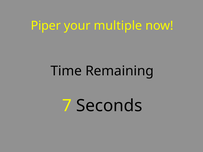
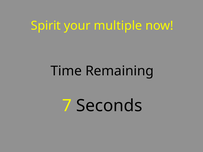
Piper: Piper -> Spirit
